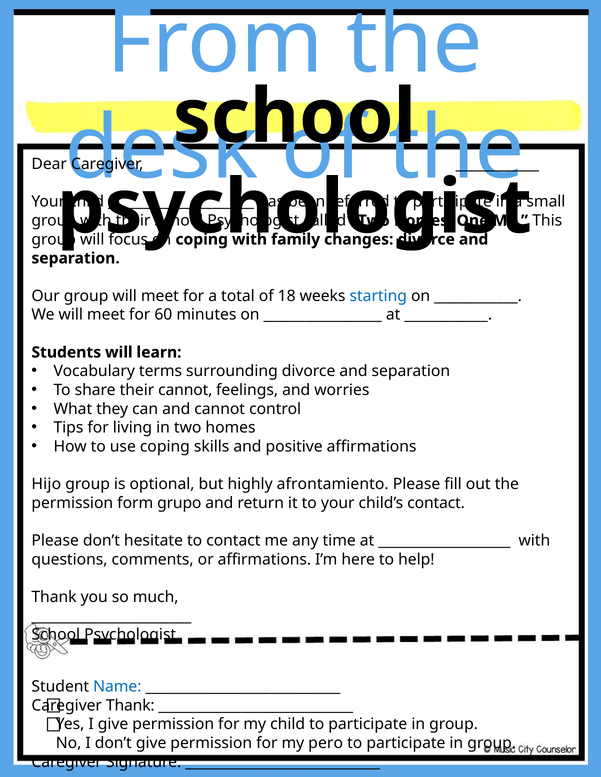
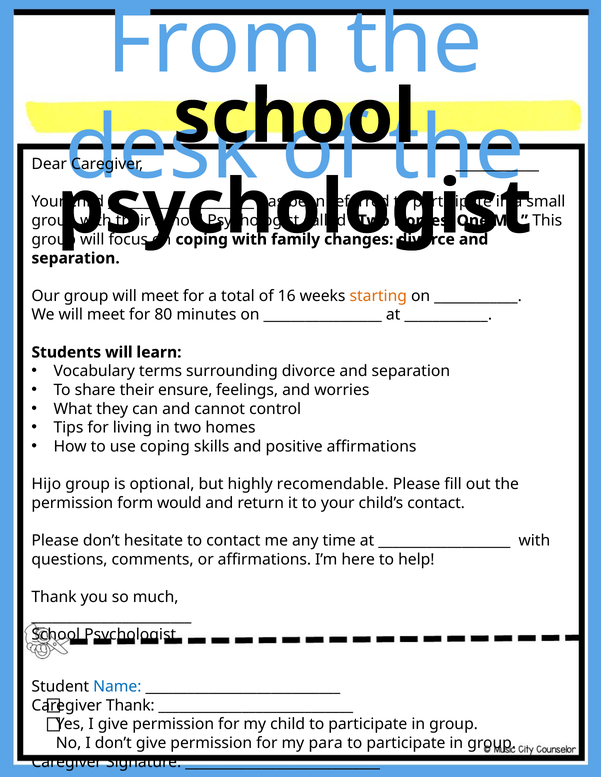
18: 18 -> 16
starting colour: blue -> orange
60: 60 -> 80
their cannot: cannot -> ensure
afrontamiento: afrontamiento -> recomendable
grupo: grupo -> would
pero: pero -> para
